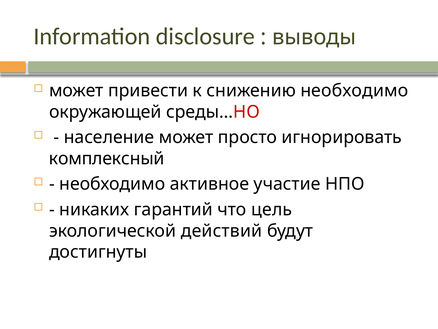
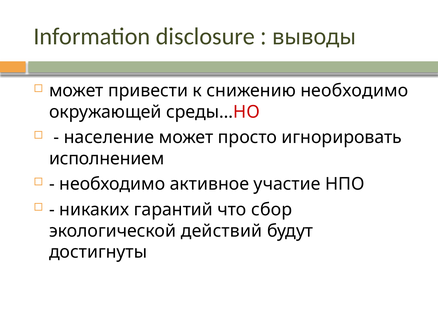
комплексный: комплексный -> исполнением
цель: цель -> сбор
